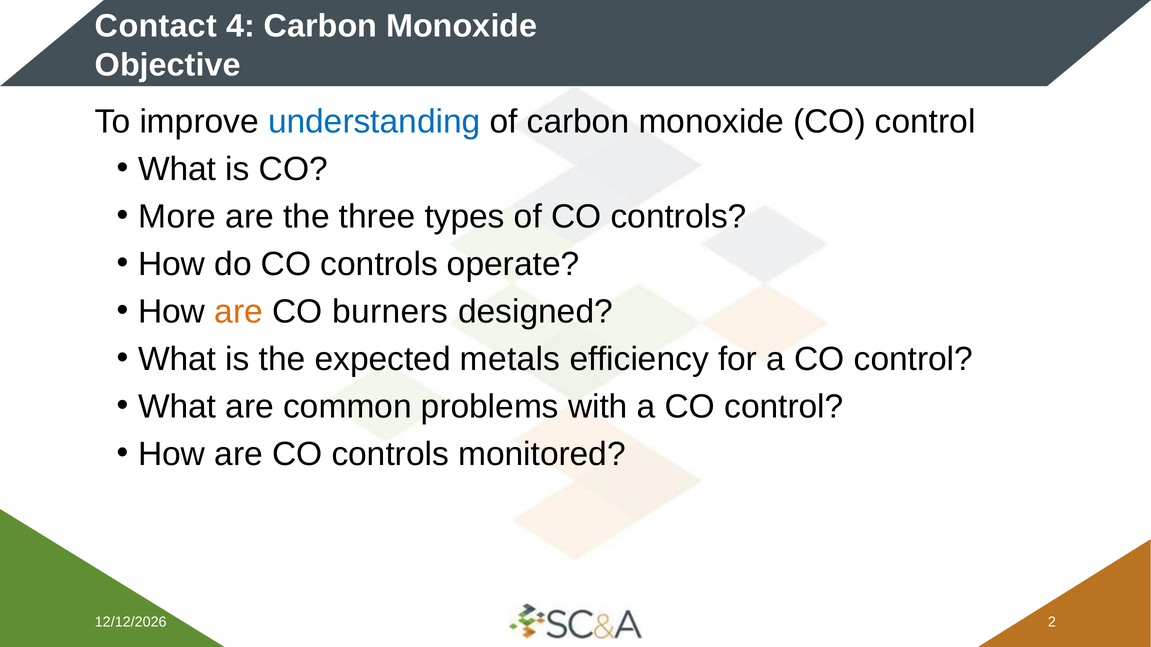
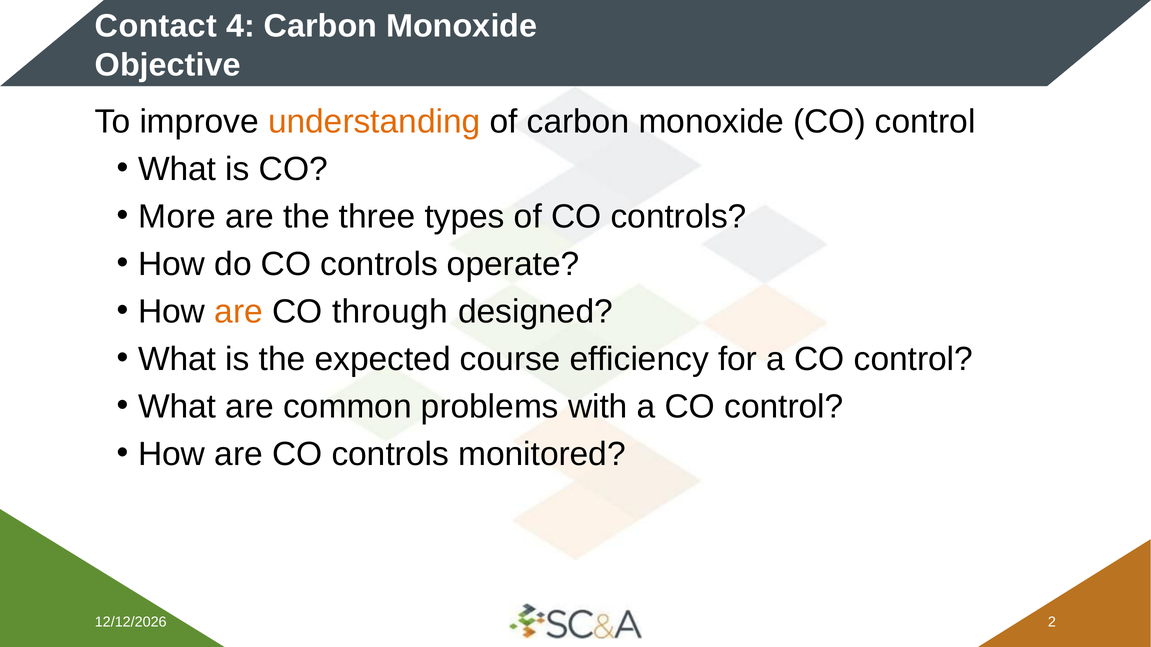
understanding colour: blue -> orange
burners: burners -> through
metals: metals -> course
